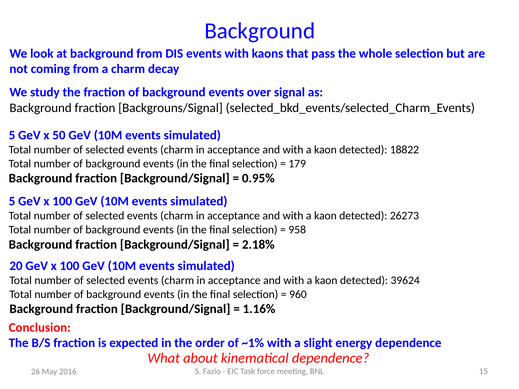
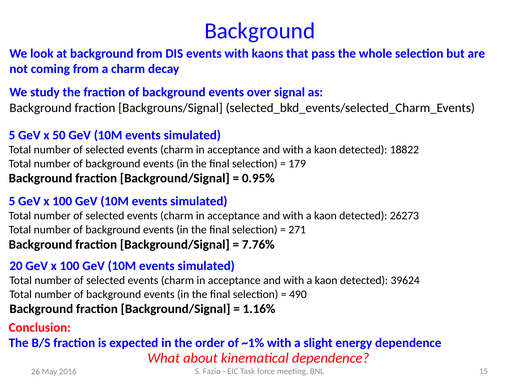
958: 958 -> 271
2.18%: 2.18% -> 7.76%
960: 960 -> 490
